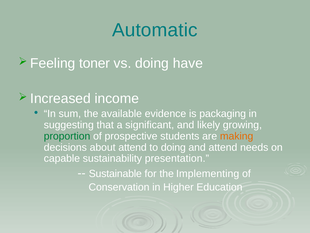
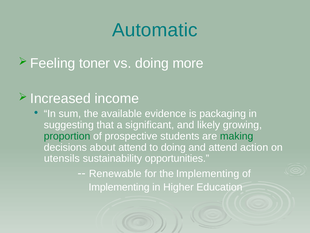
have: have -> more
making colour: orange -> green
needs: needs -> action
capable: capable -> utensils
presentation: presentation -> opportunities
Sustainable: Sustainable -> Renewable
Conservation at (119, 187): Conservation -> Implementing
